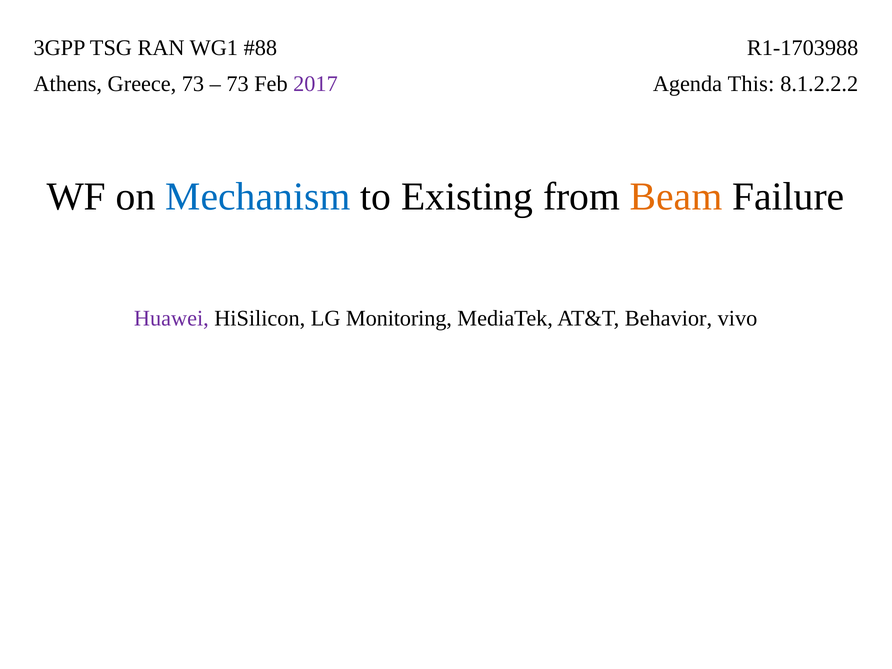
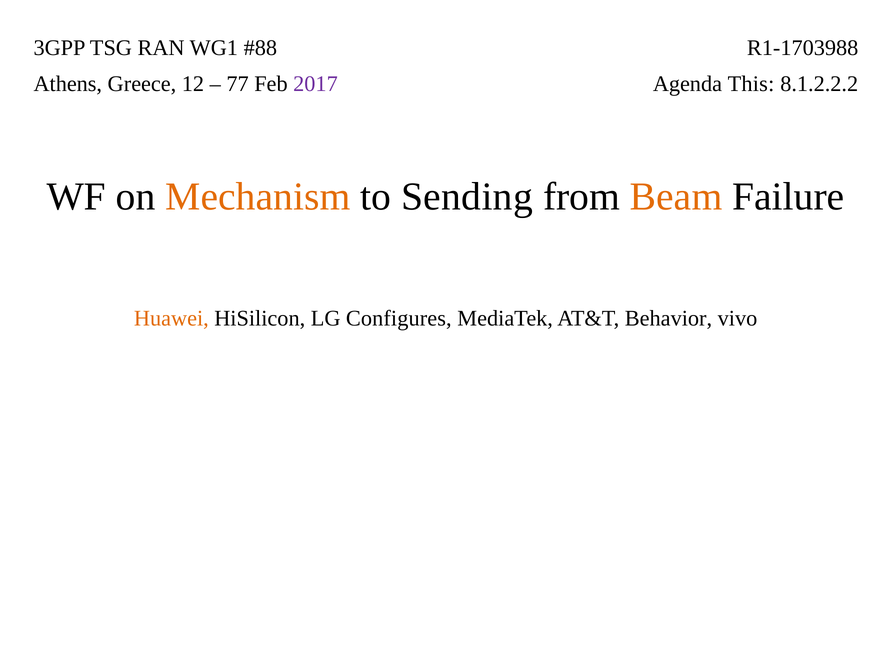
Greece 73: 73 -> 12
73 at (238, 84): 73 -> 77
Mechanism colour: blue -> orange
Existing: Existing -> Sending
Huawei colour: purple -> orange
Monitoring: Monitoring -> Configures
